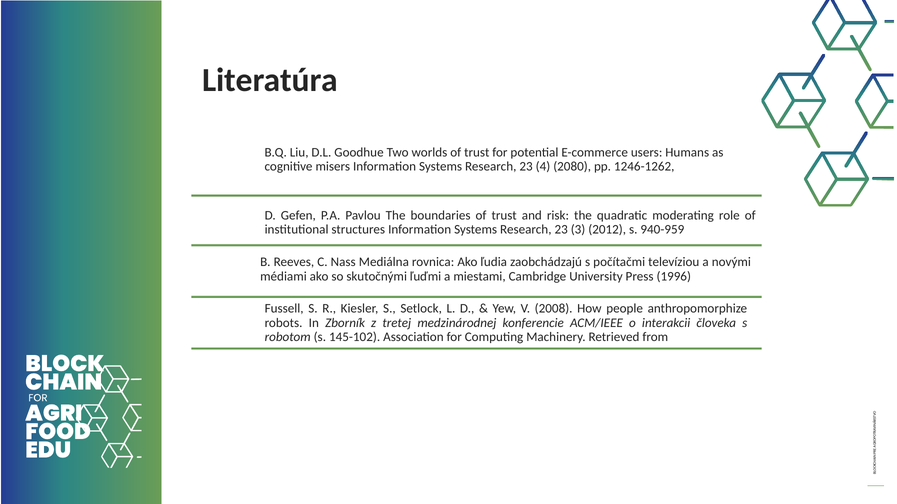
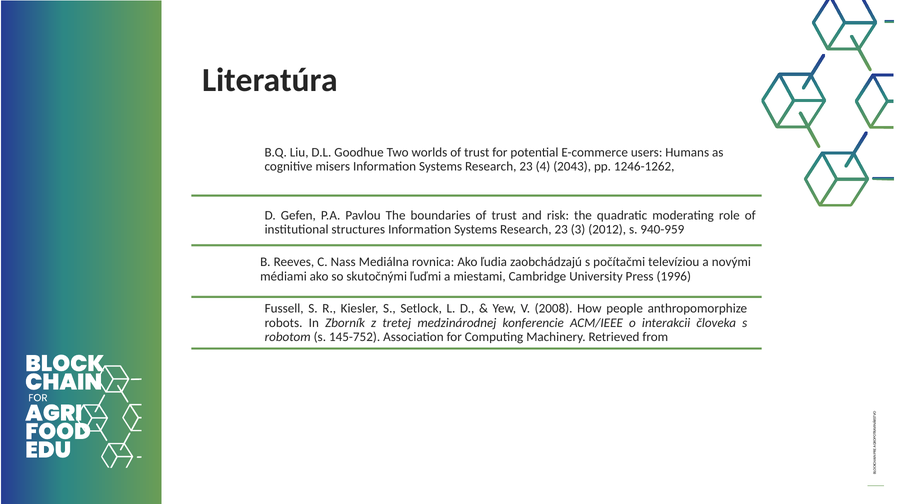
2080: 2080 -> 2043
145-102: 145-102 -> 145-752
